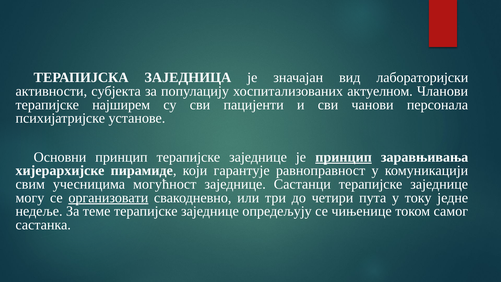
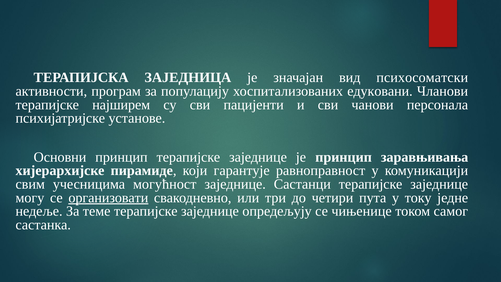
лабораторијски: лабораторијски -> психосоматски
субјекта: субјекта -> програм
актуелном: актуелном -> едуковани
принцип at (344, 157) underline: present -> none
